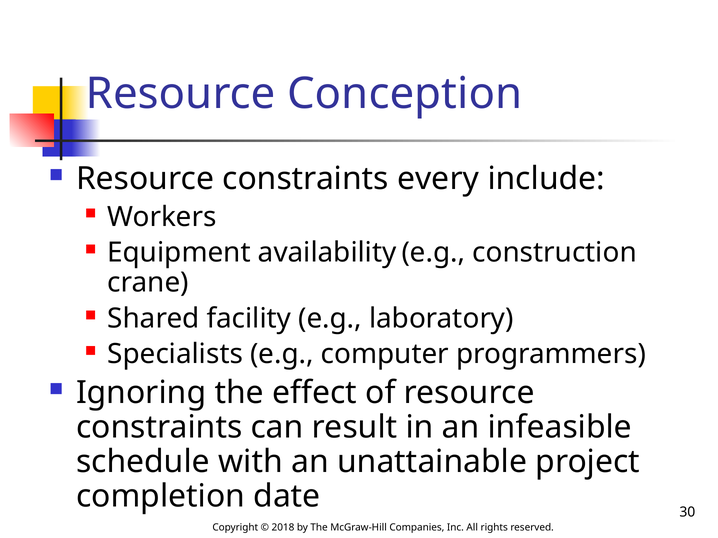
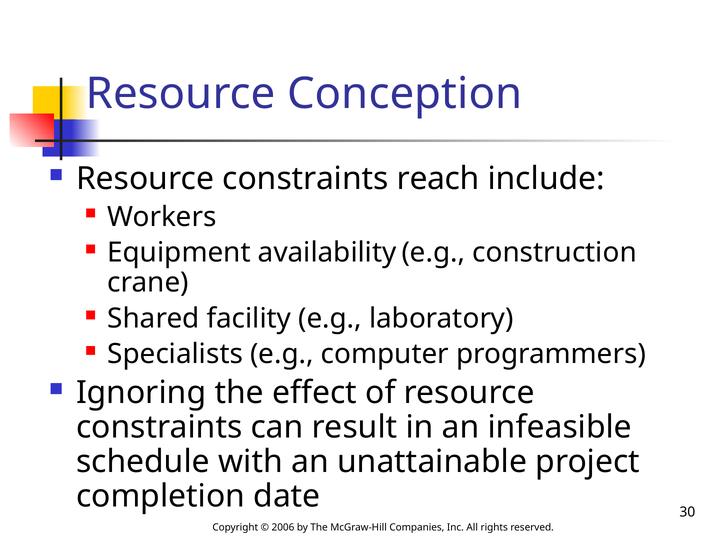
every: every -> reach
2018: 2018 -> 2006
